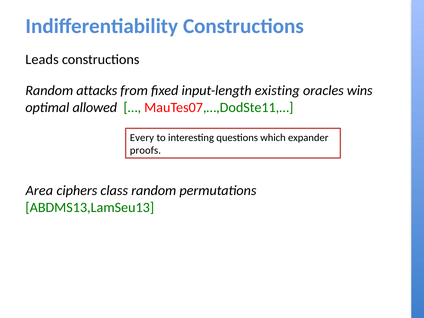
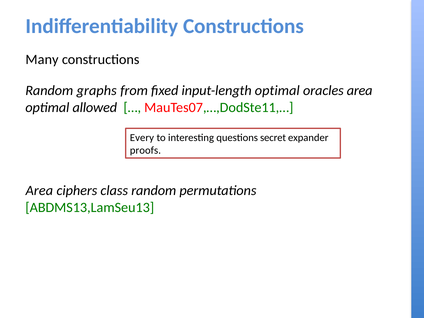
Leads: Leads -> Many
attacks: attacks -> graphs
input-length existing: existing -> optimal
oracles wins: wins -> area
which: which -> secret
